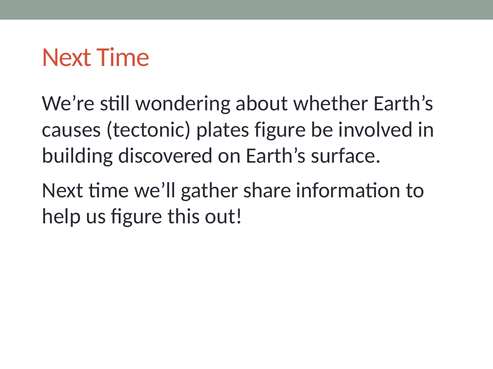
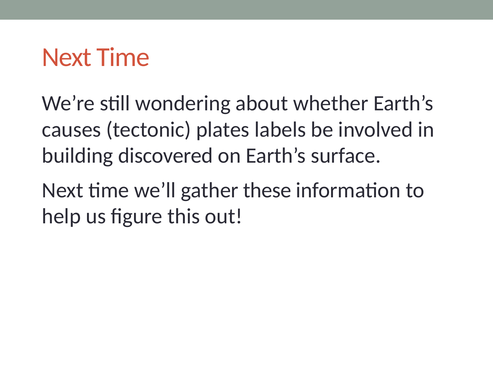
plates figure: figure -> labels
share: share -> these
